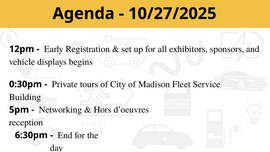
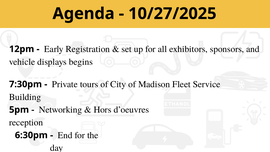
0:30pm: 0:30pm -> 7:30pm
